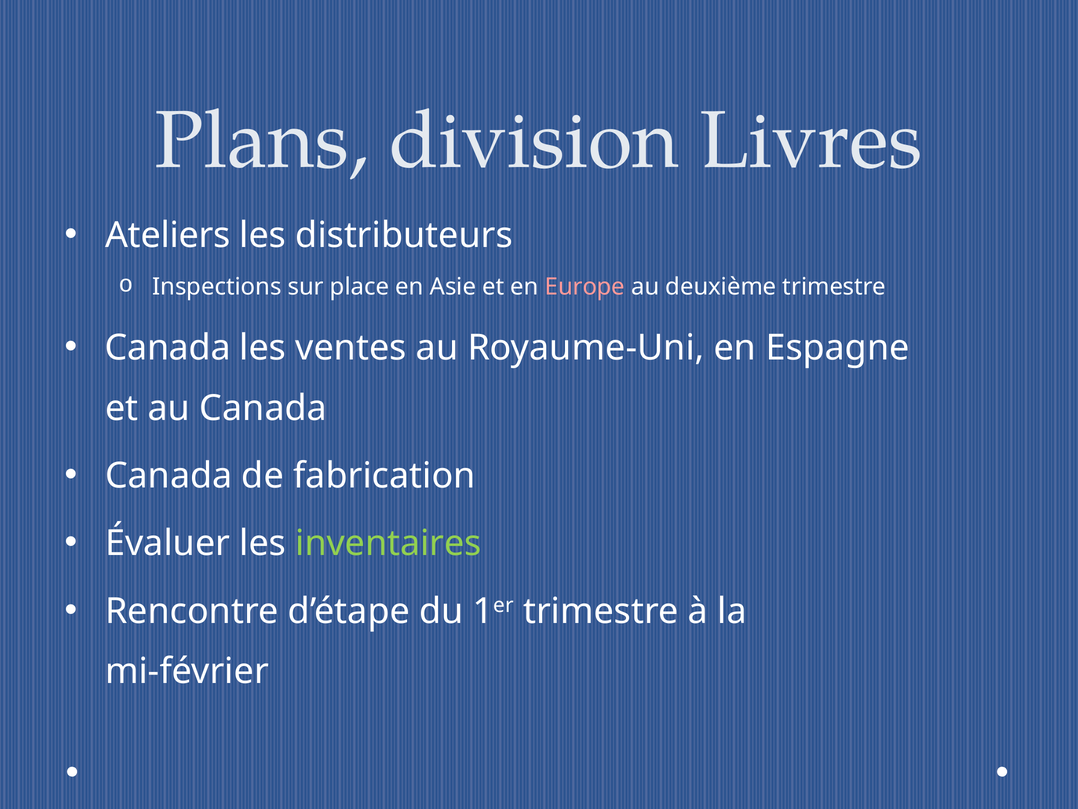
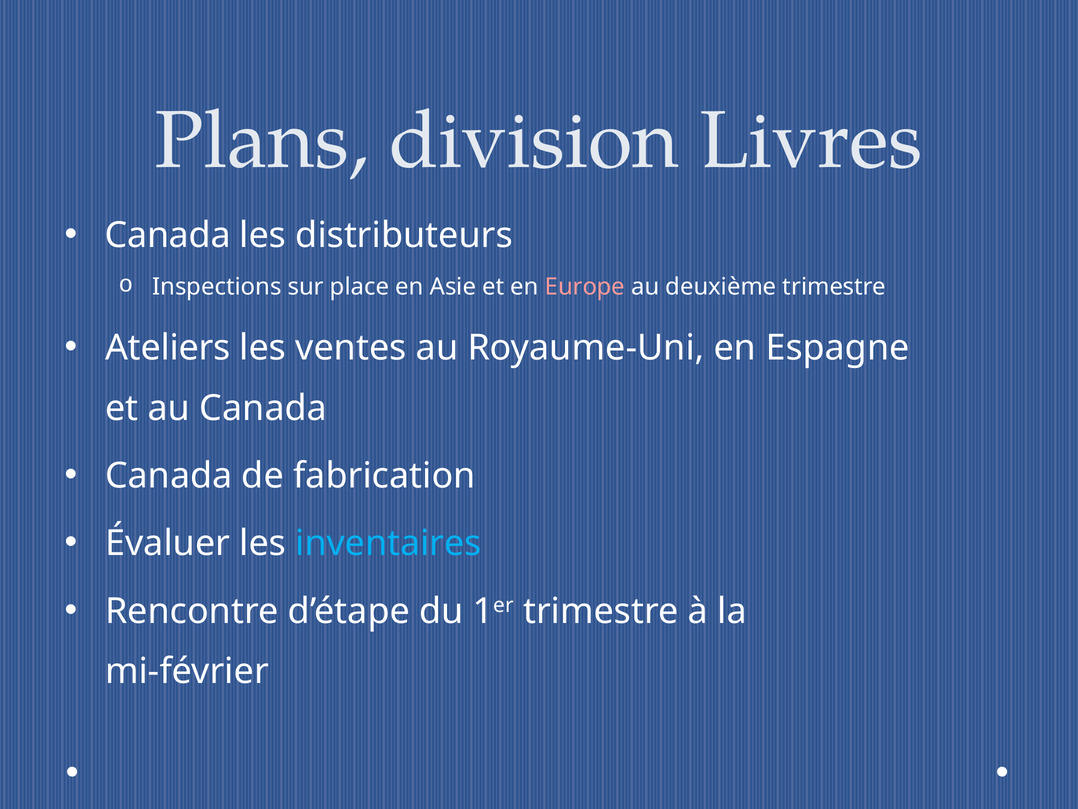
Ateliers at (168, 235): Ateliers -> Canada
Canada at (168, 348): Canada -> Ateliers
inventaires colour: light green -> light blue
